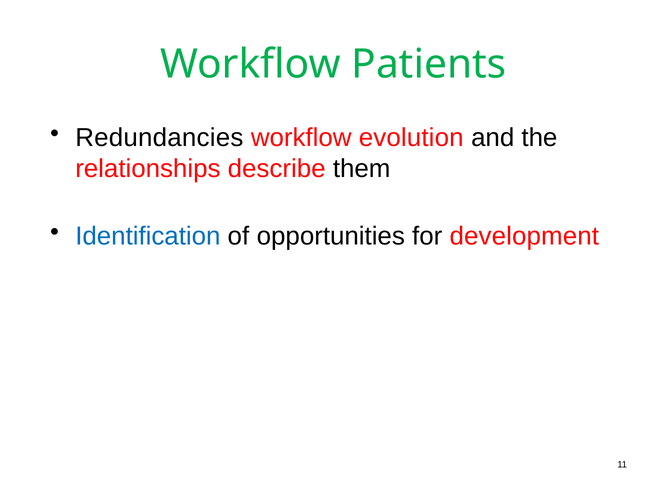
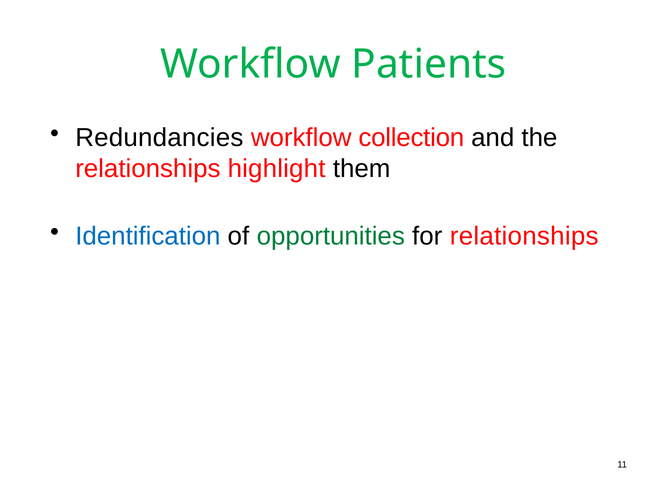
evolution: evolution -> collection
describe: describe -> highlight
opportunities colour: black -> green
for development: development -> relationships
